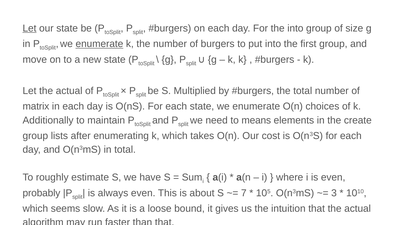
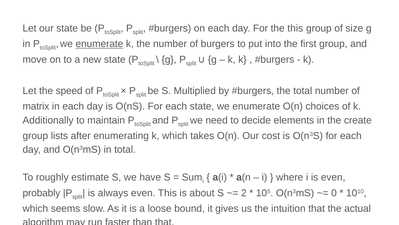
Let at (29, 28) underline: present -> none
the into: into -> this
Let the actual: actual -> speed
means: means -> decide
7: 7 -> 2
3: 3 -> 0
